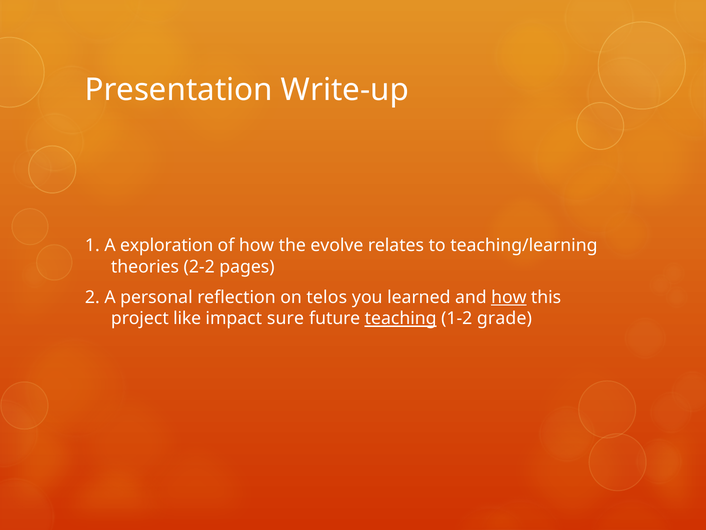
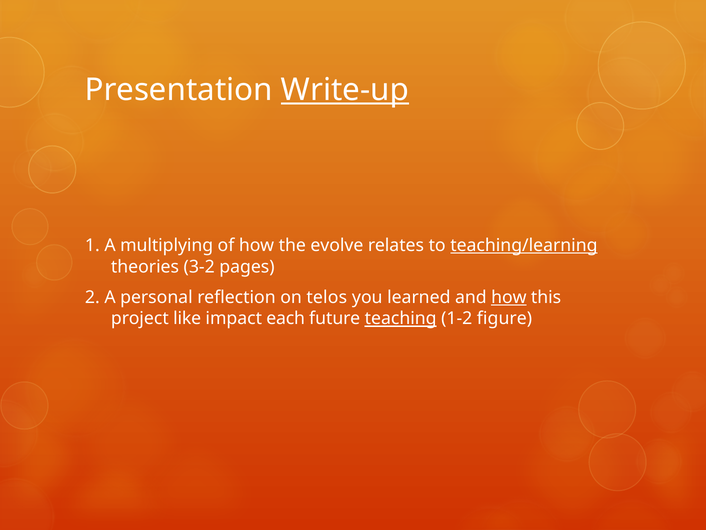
Write-up underline: none -> present
exploration: exploration -> multiplying
teaching/learning underline: none -> present
2-2: 2-2 -> 3-2
sure: sure -> each
grade: grade -> figure
